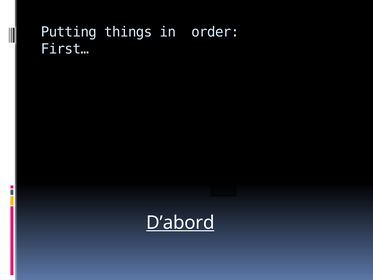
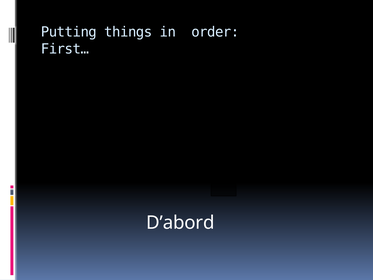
D’abord underline: present -> none
